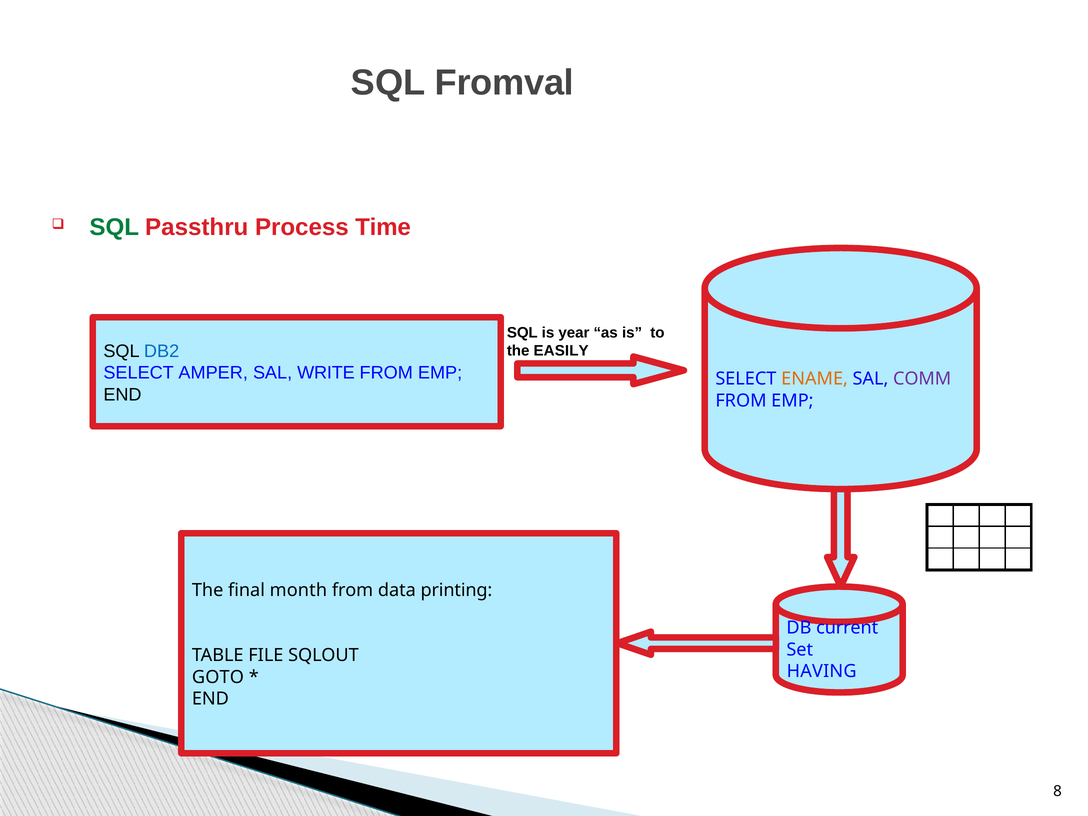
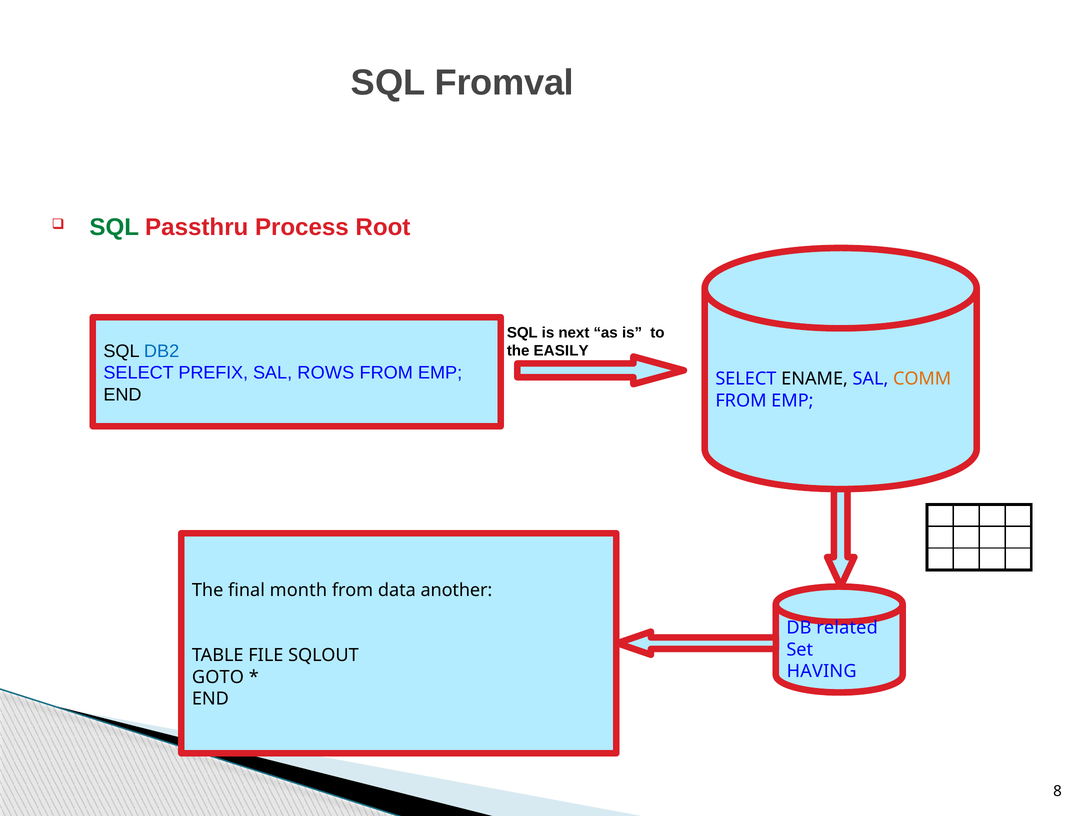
Time: Time -> Root
year: year -> next
AMPER: AMPER -> PREFIX
WRITE: WRITE -> ROWS
ENAME colour: orange -> black
COMM colour: purple -> orange
printing: printing -> another
current: current -> related
